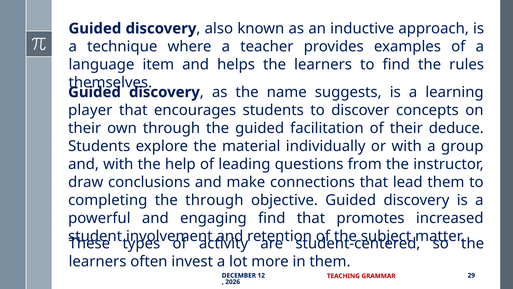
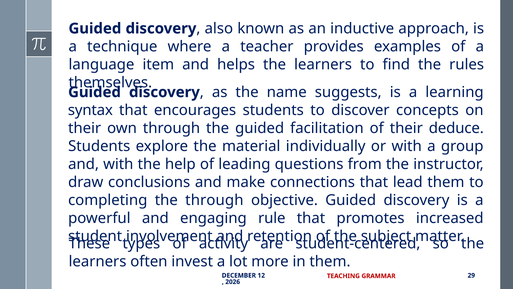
player: player -> syntax
engaging find: find -> rule
